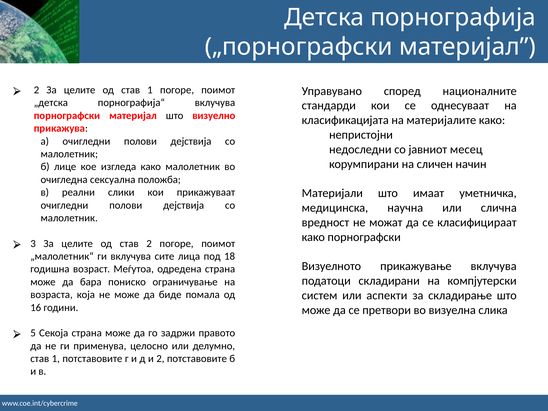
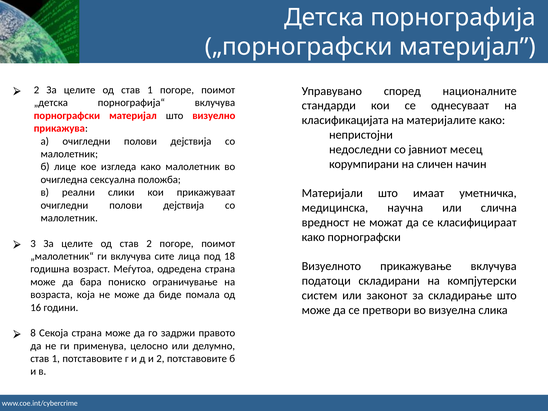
аспекти: аспекти -> законот
5: 5 -> 8
